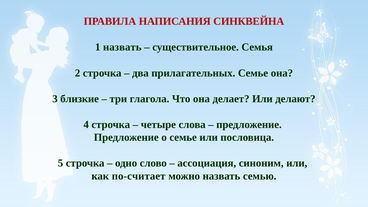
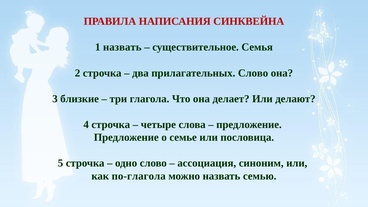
прилагательных Семье: Семье -> Слово
по-считает: по-считает -> по-глагола
